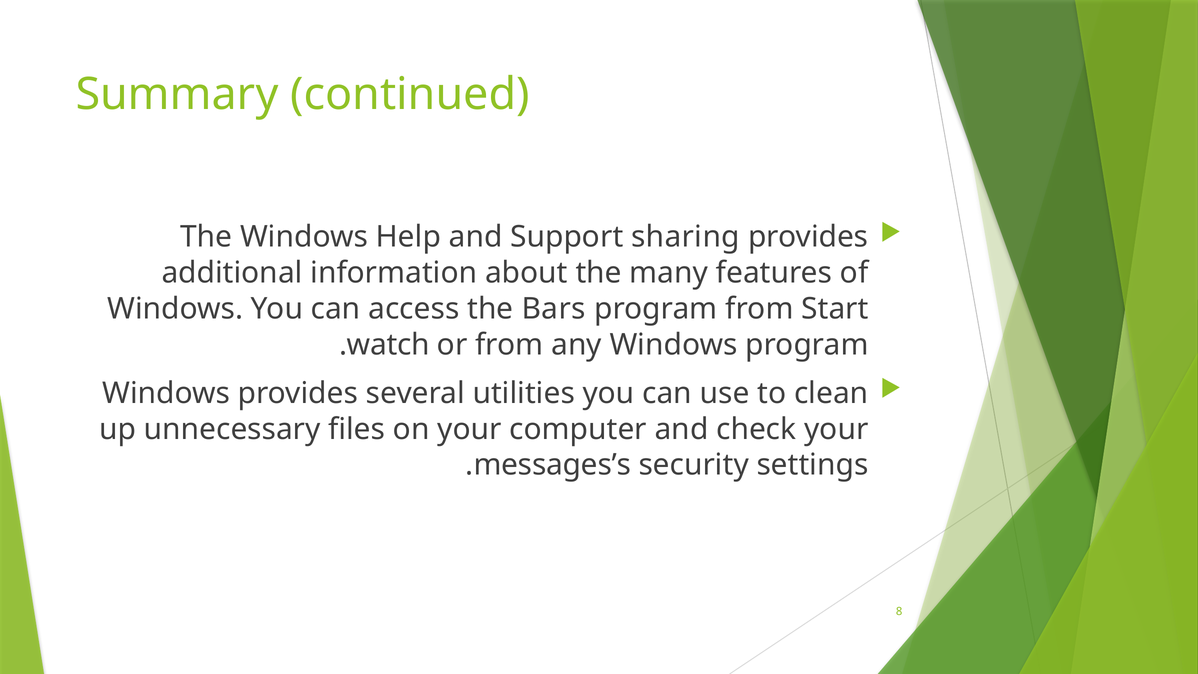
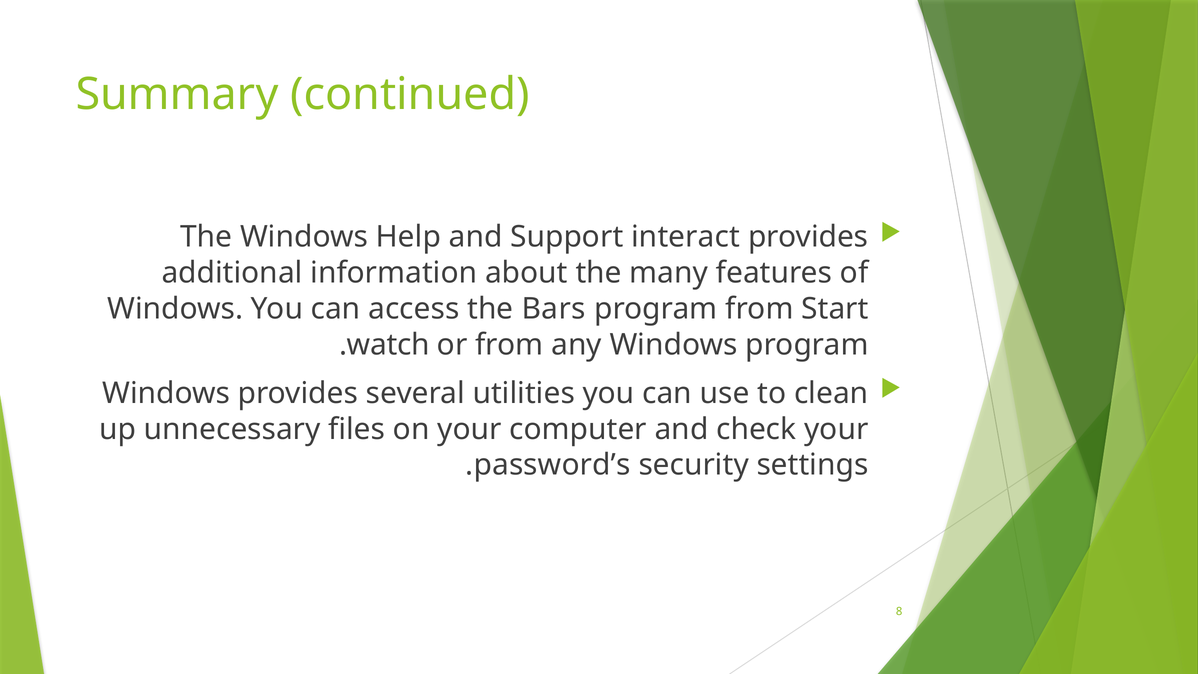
sharing: sharing -> interact
messages’s: messages’s -> password’s
